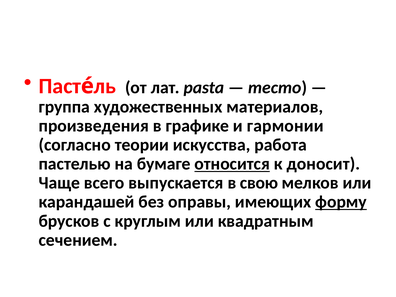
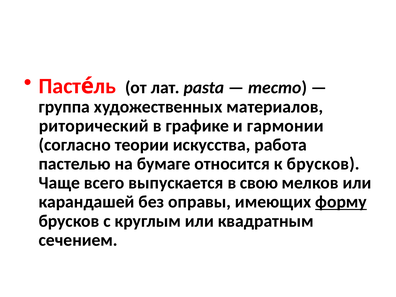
произведения: произведения -> риторический
относится underline: present -> none
к доносит: доносит -> брусков
